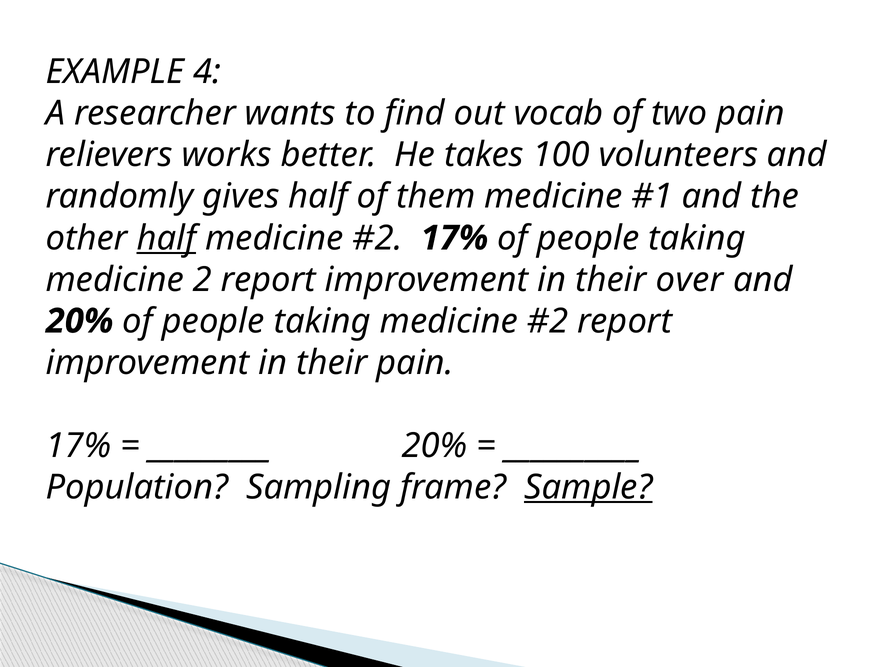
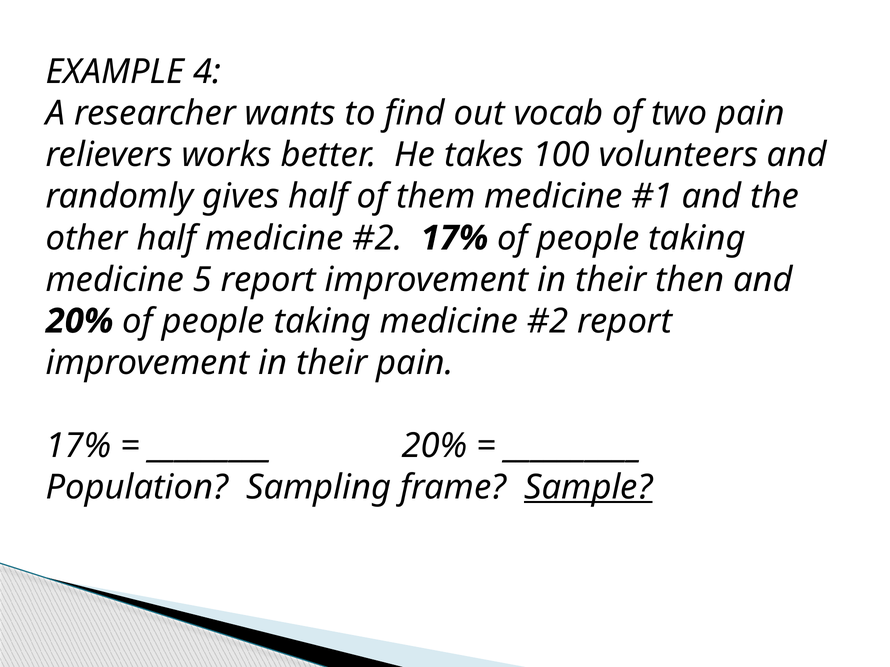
half at (166, 238) underline: present -> none
2: 2 -> 5
over: over -> then
